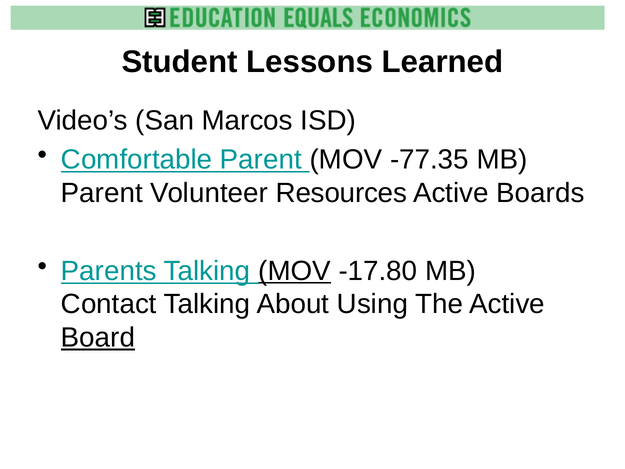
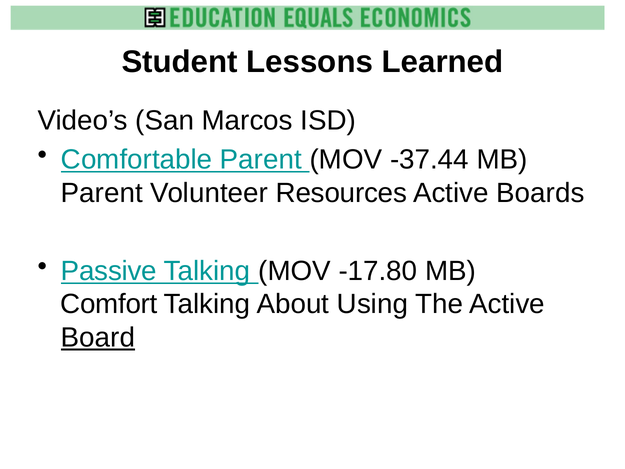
-77.35: -77.35 -> -37.44
Parents: Parents -> Passive
MOV at (295, 271) underline: present -> none
Contact: Contact -> Comfort
